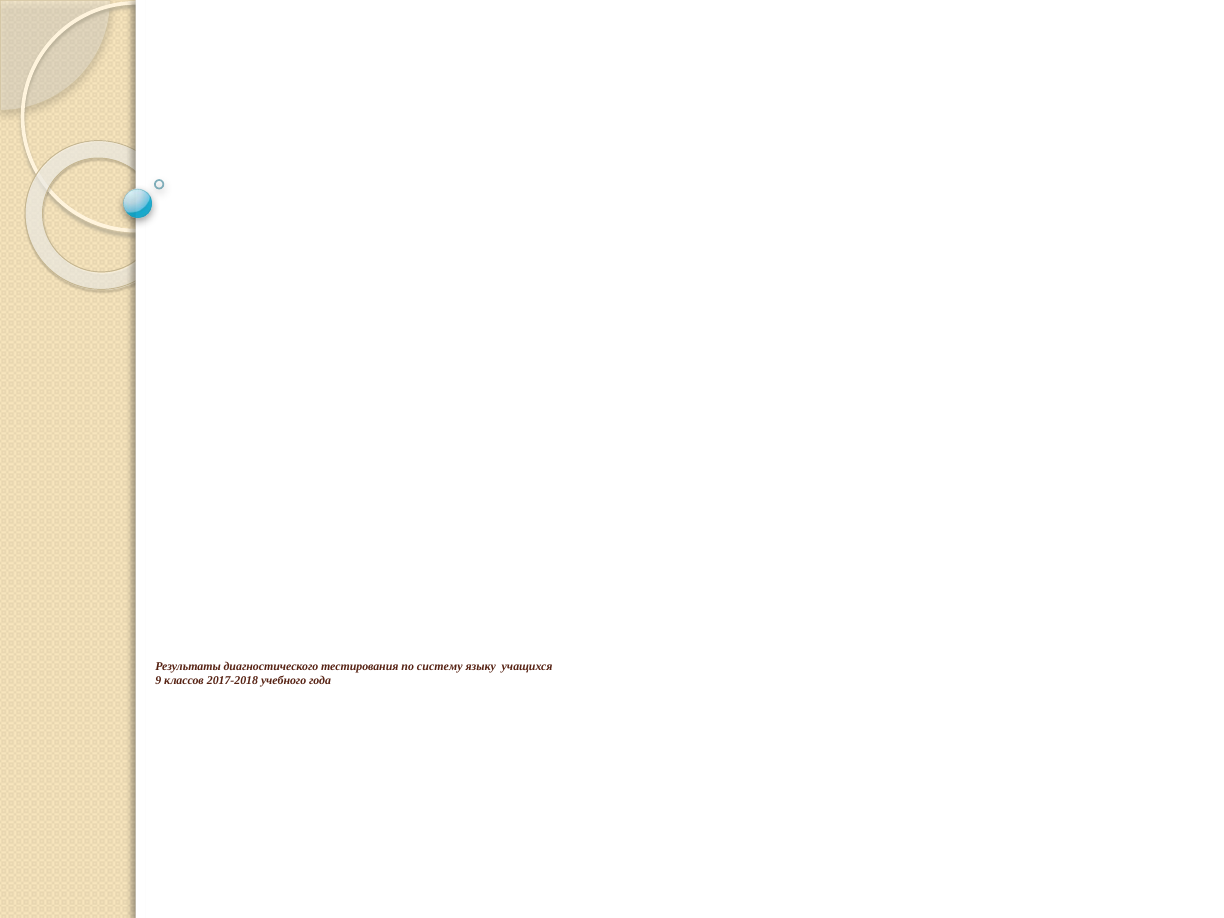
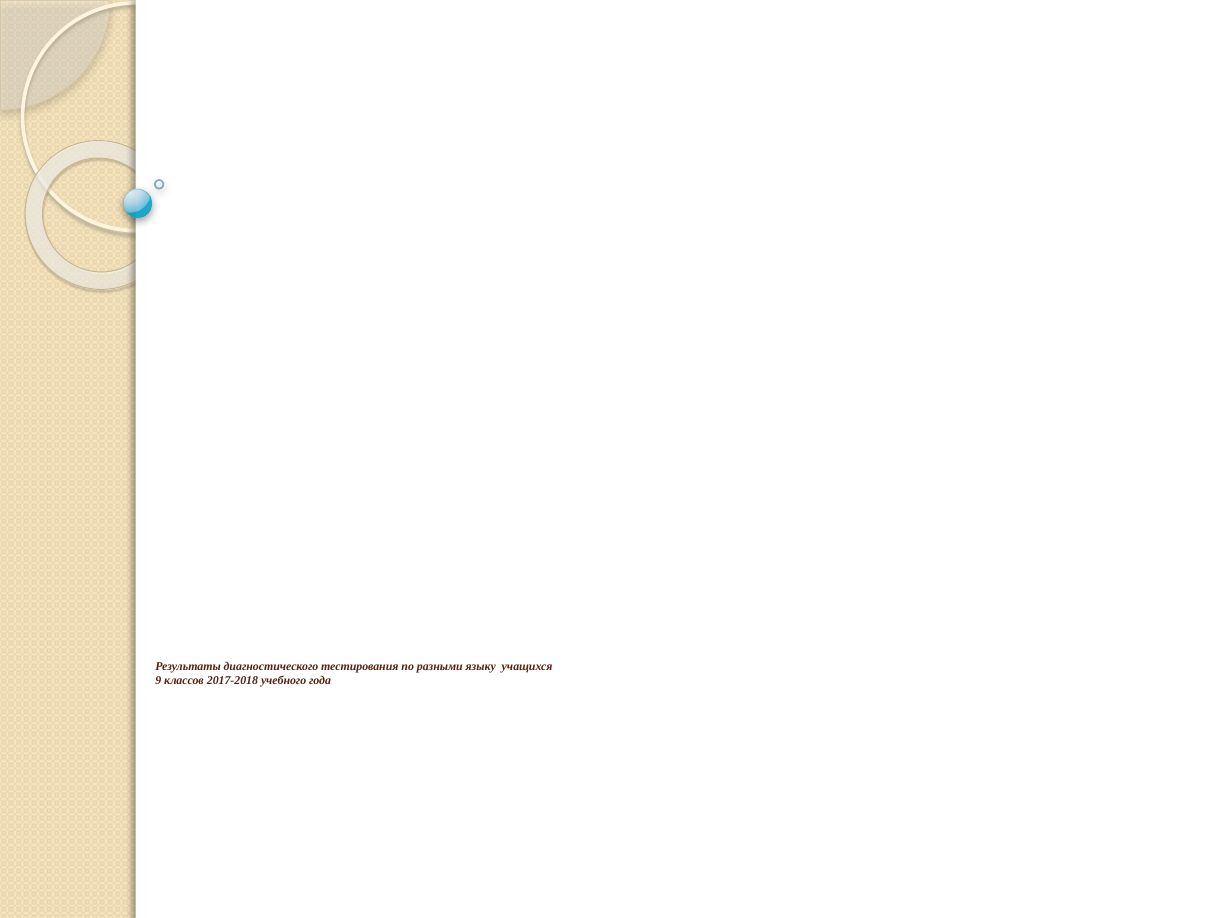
систему: систему -> разными
